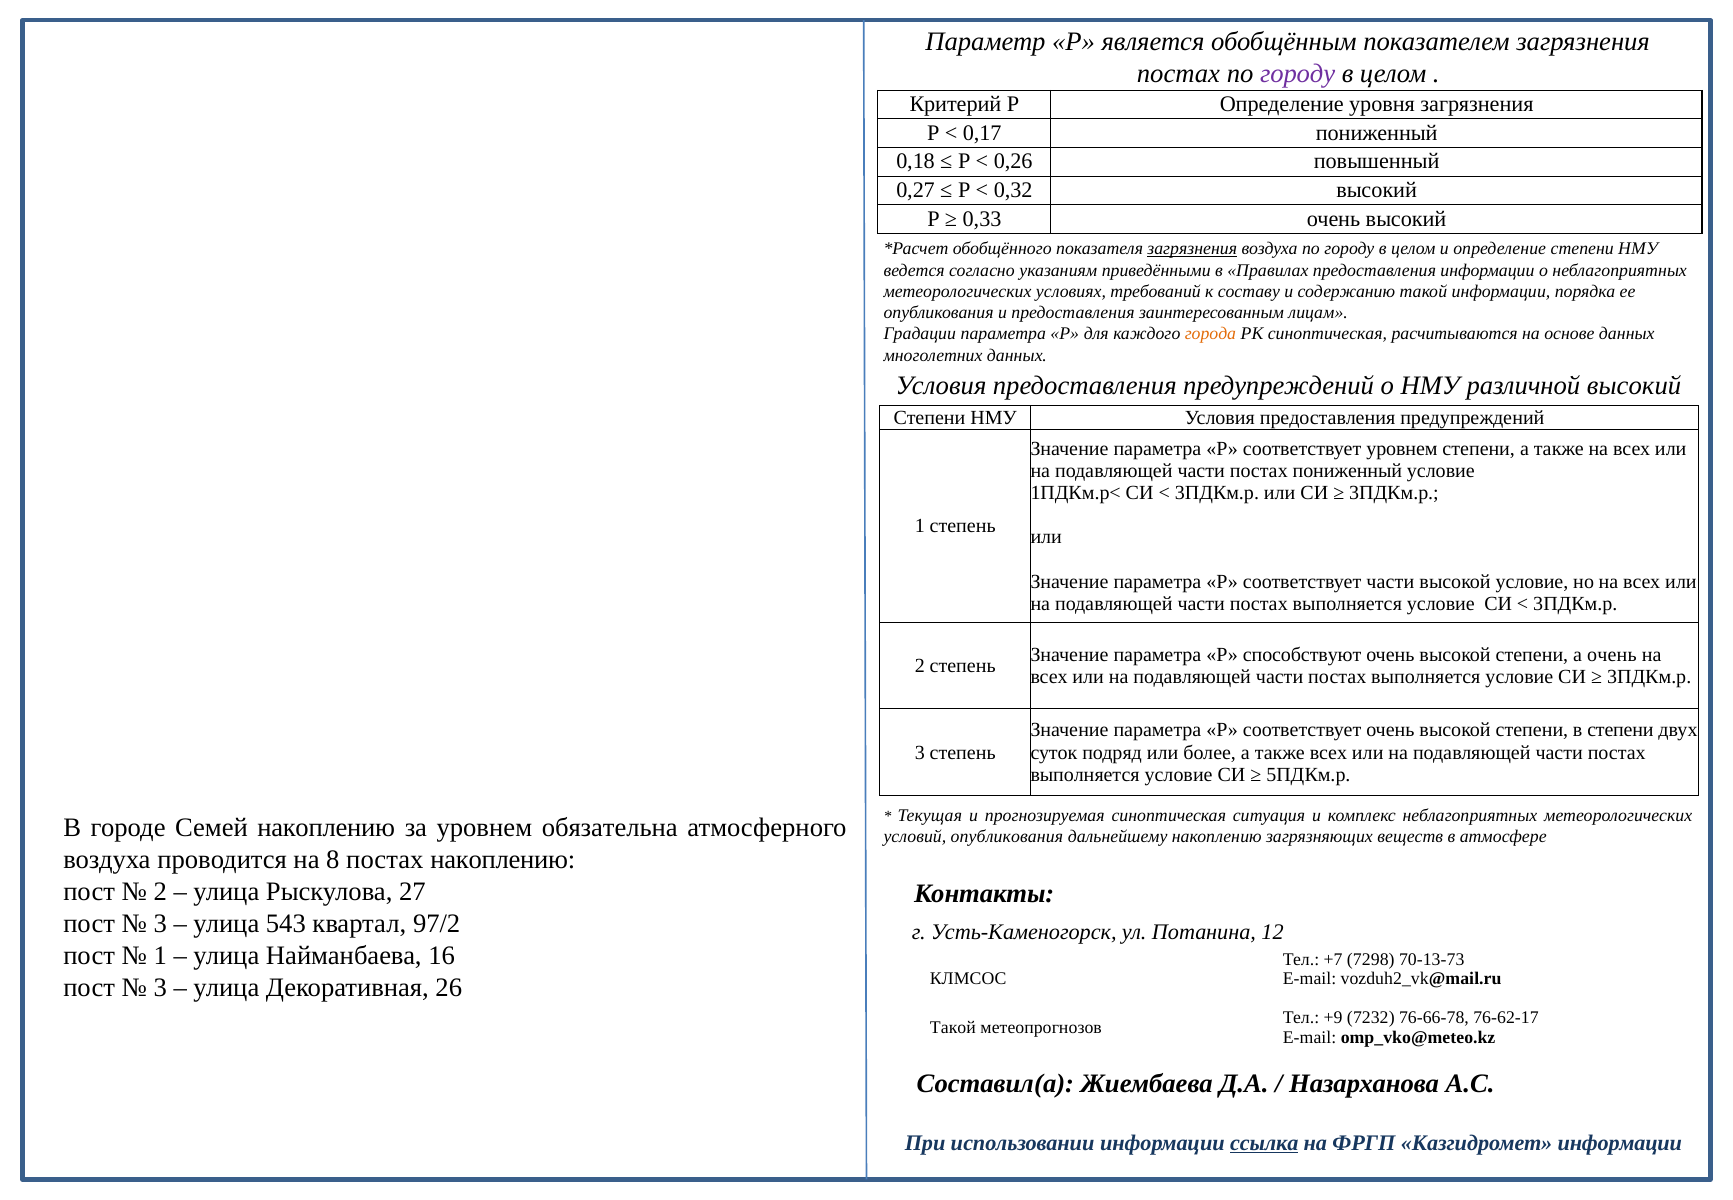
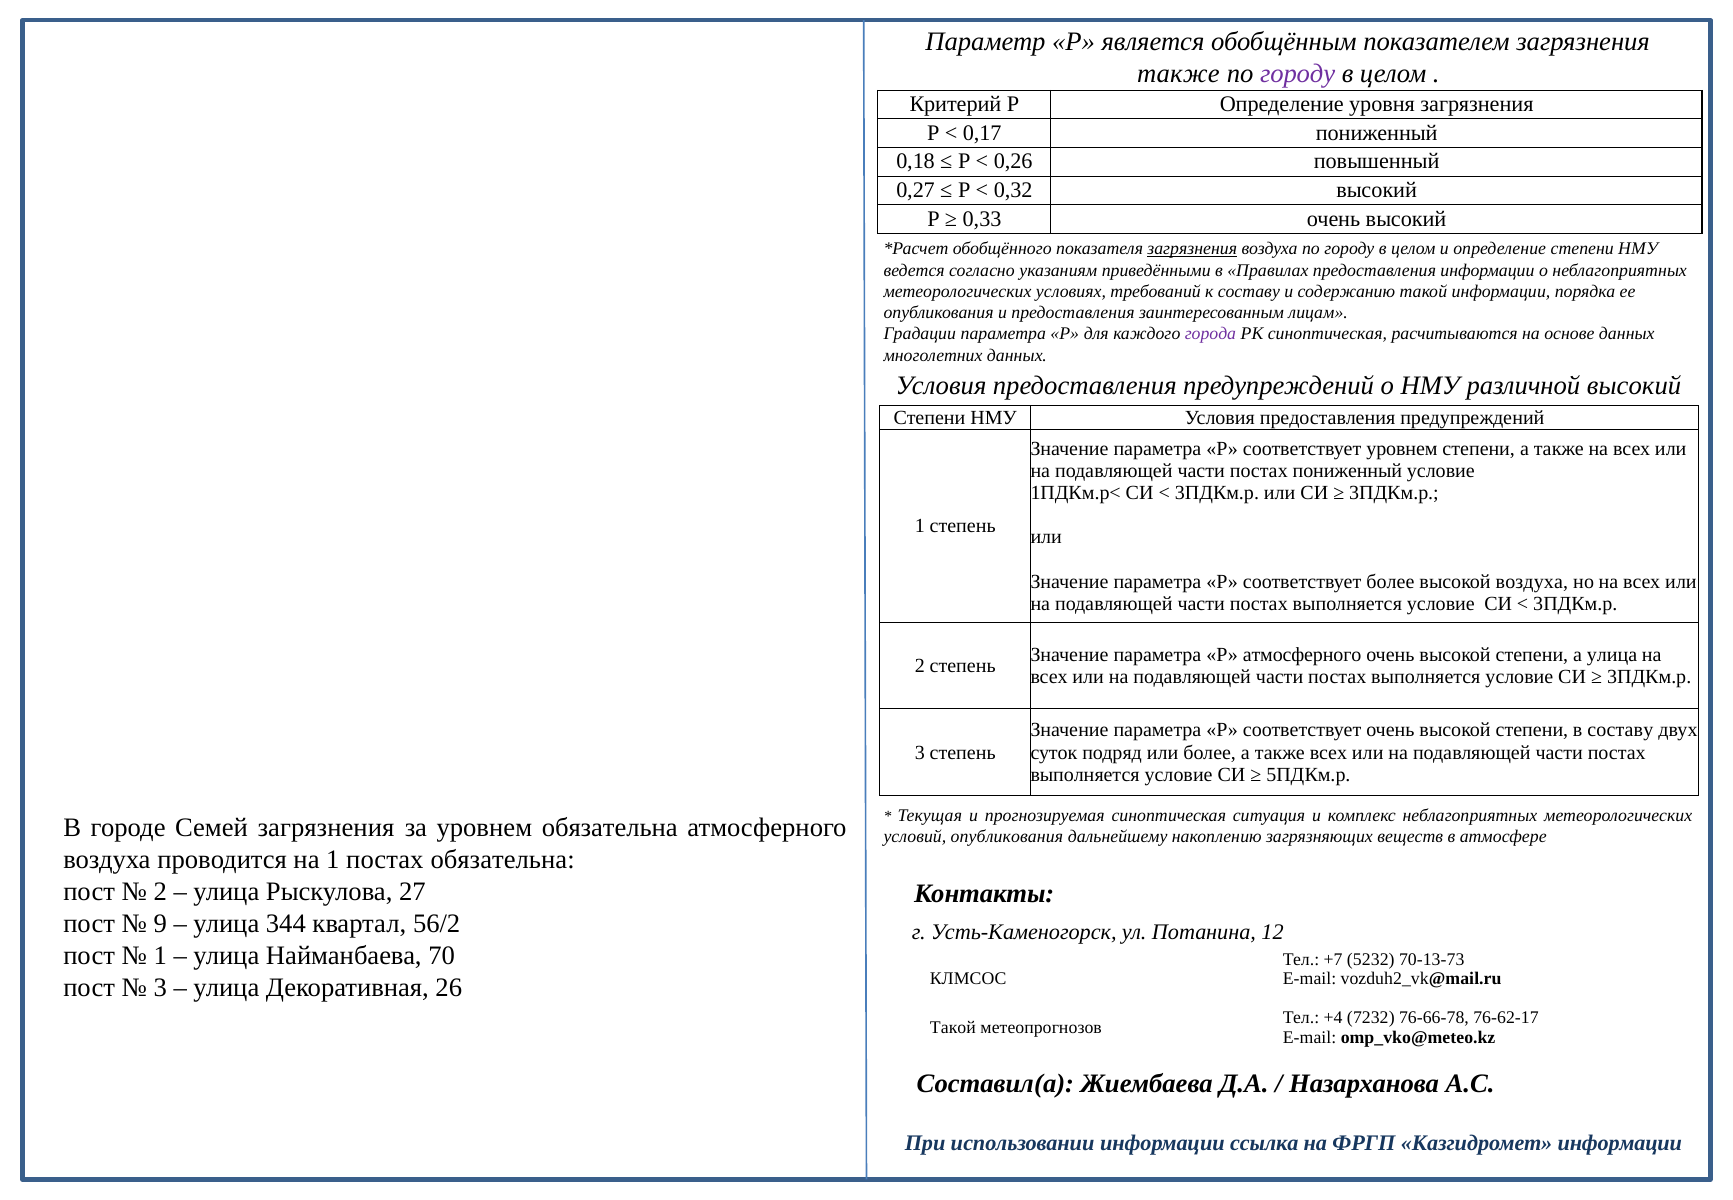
постах at (1178, 74): постах -> также
города colour: orange -> purple
соответствует части: части -> более
высокой условие: условие -> воздуха
Р способствуют: способствуют -> атмосферного
а очень: очень -> улица
в степени: степени -> составу
Семей накоплению: накоплению -> загрязнения
на 8: 8 -> 1
постах накоплению: накоплению -> обязательна
3 at (160, 923): 3 -> 9
543: 543 -> 344
97/2: 97/2 -> 56/2
16: 16 -> 70
7298: 7298 -> 5232
+9: +9 -> +4
ссылка underline: present -> none
